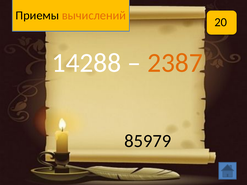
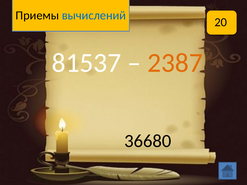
вычислений colour: orange -> blue
14288: 14288 -> 81537
85979: 85979 -> 36680
